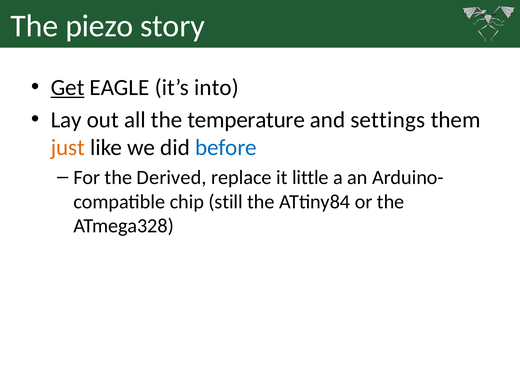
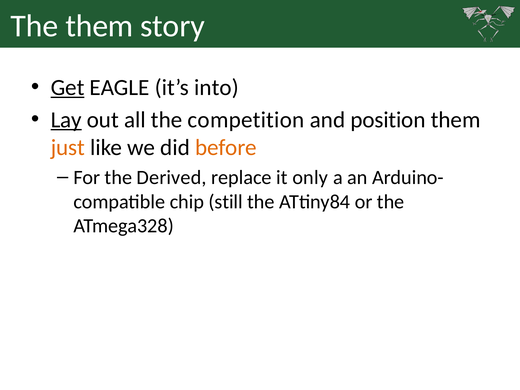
The piezo: piezo -> them
Lay underline: none -> present
temperature: temperature -> competition
settings: settings -> position
before colour: blue -> orange
little: little -> only
